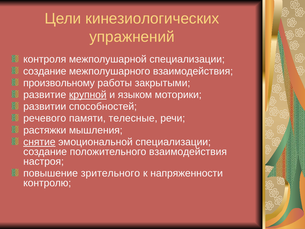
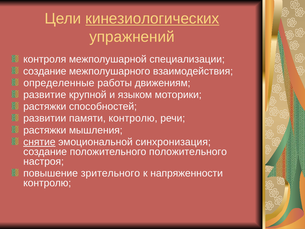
кинезиологических underline: none -> present
произвольному: произвольному -> определенные
закрытыми: закрытыми -> движениям
крупной underline: present -> none
развитии at (45, 106): развитии -> растяжки
речевого: речевого -> развитии
памяти телесные: телесные -> контролю
эмоциональной специализации: специализации -> синхронизация
положительного взаимодействия: взаимодействия -> положительного
